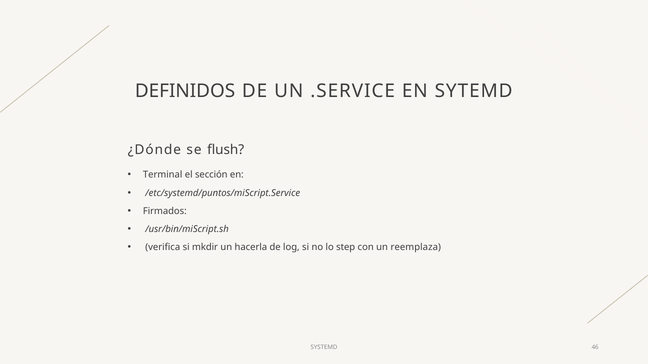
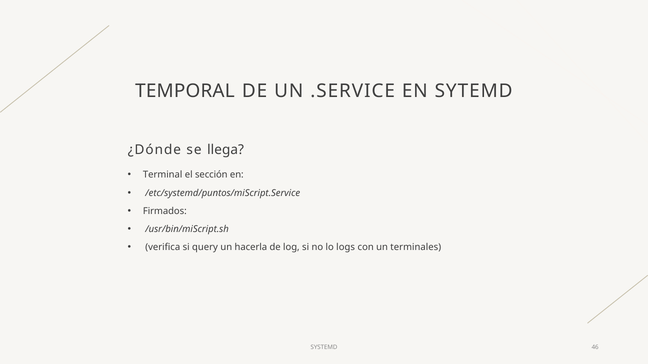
DEFINIDOS: DEFINIDOS -> TEMPORAL
flush: flush -> llega
mkdir: mkdir -> query
step: step -> logs
reemplaza: reemplaza -> terminales
